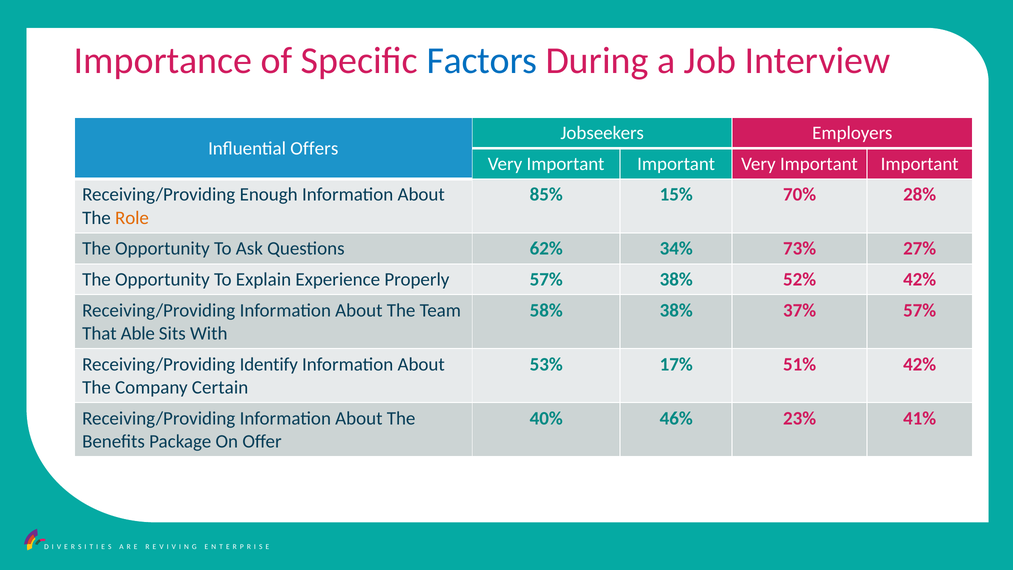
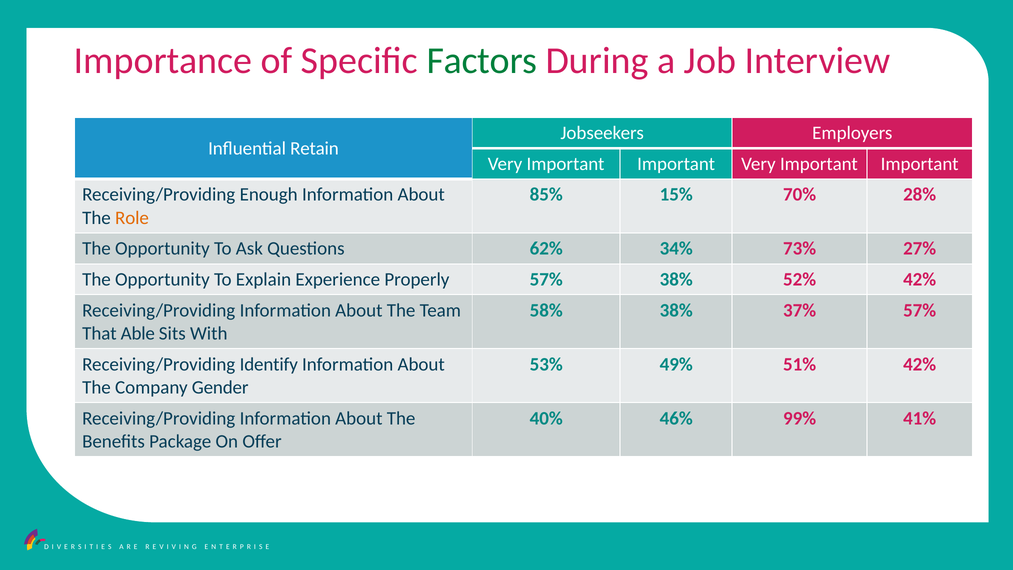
Factors colour: blue -> green
Offers: Offers -> Retain
17%: 17% -> 49%
Certain: Certain -> Gender
23%: 23% -> 99%
